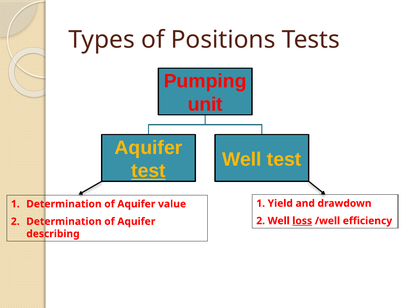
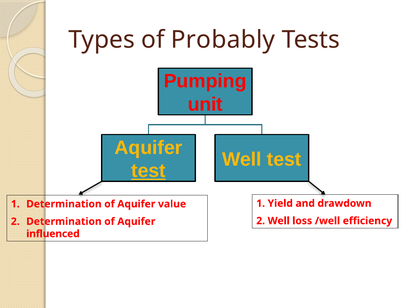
Positions: Positions -> Probably
loss underline: present -> none
describing: describing -> influenced
